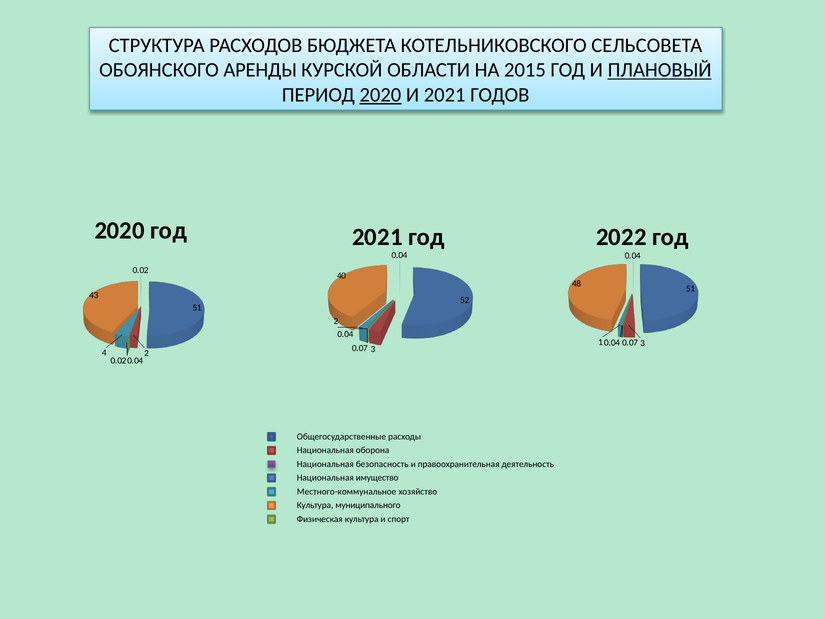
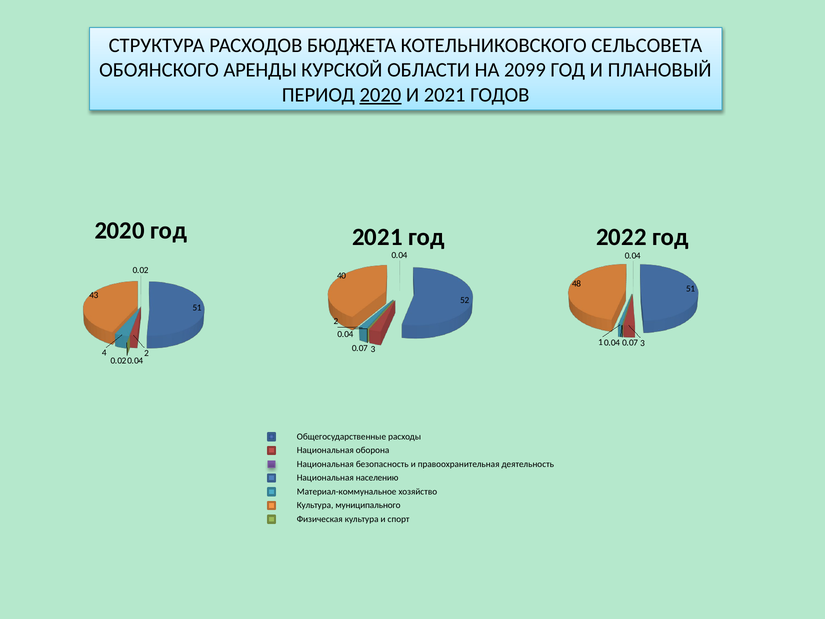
2015: 2015 -> 2099
ПЛАНОВЫЙ underline: present -> none
имущество: имущество -> населению
Местного-коммунальное: Местного-коммунальное -> Материал-коммунальное
